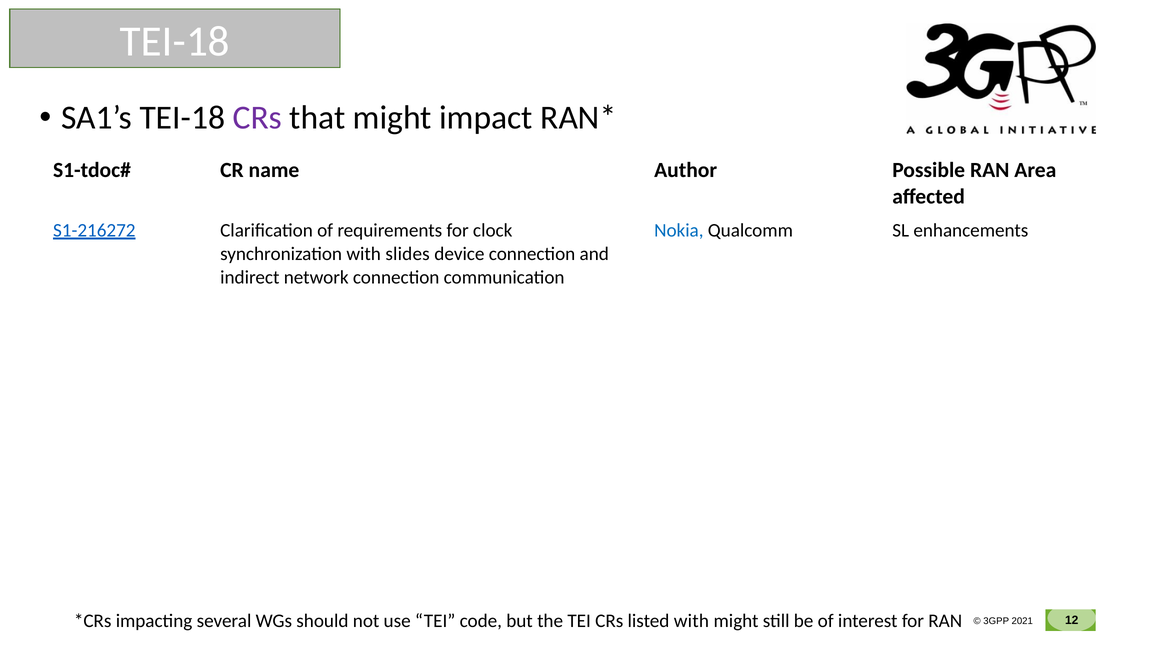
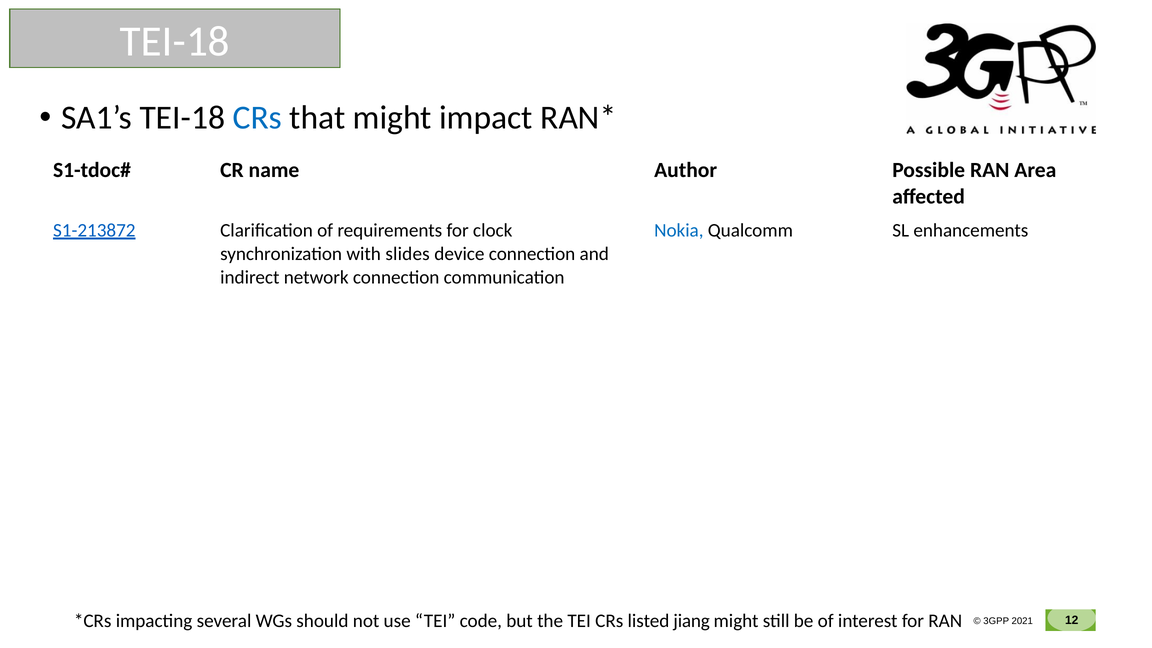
CRs at (257, 118) colour: purple -> blue
S1-216272: S1-216272 -> S1-213872
listed with: with -> jiang
